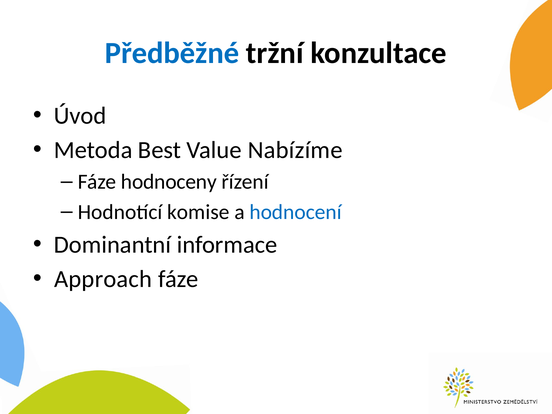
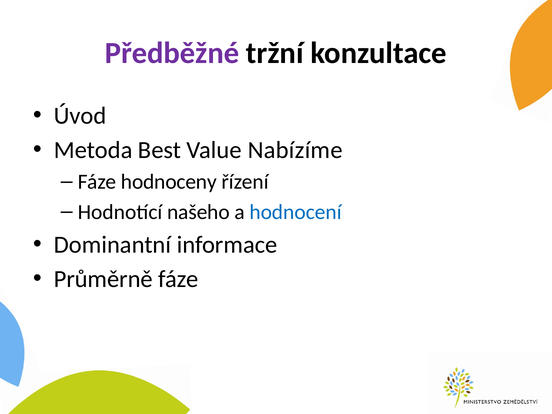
Předběžné colour: blue -> purple
komise: komise -> našeho
Approach: Approach -> Průměrně
